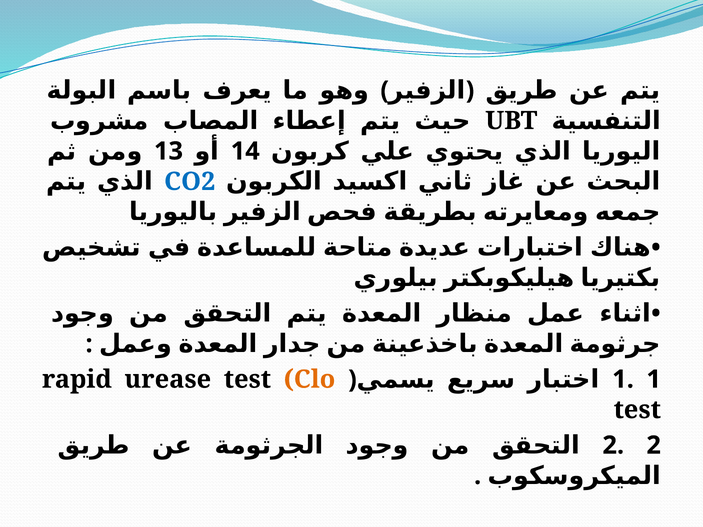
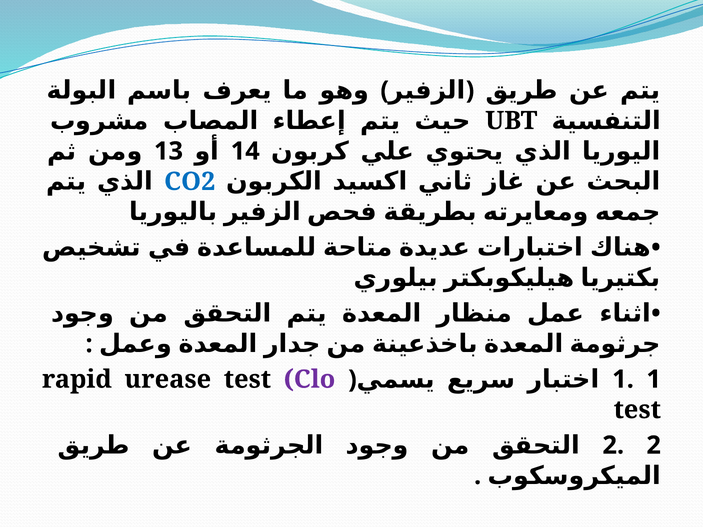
Clo colour: orange -> purple
